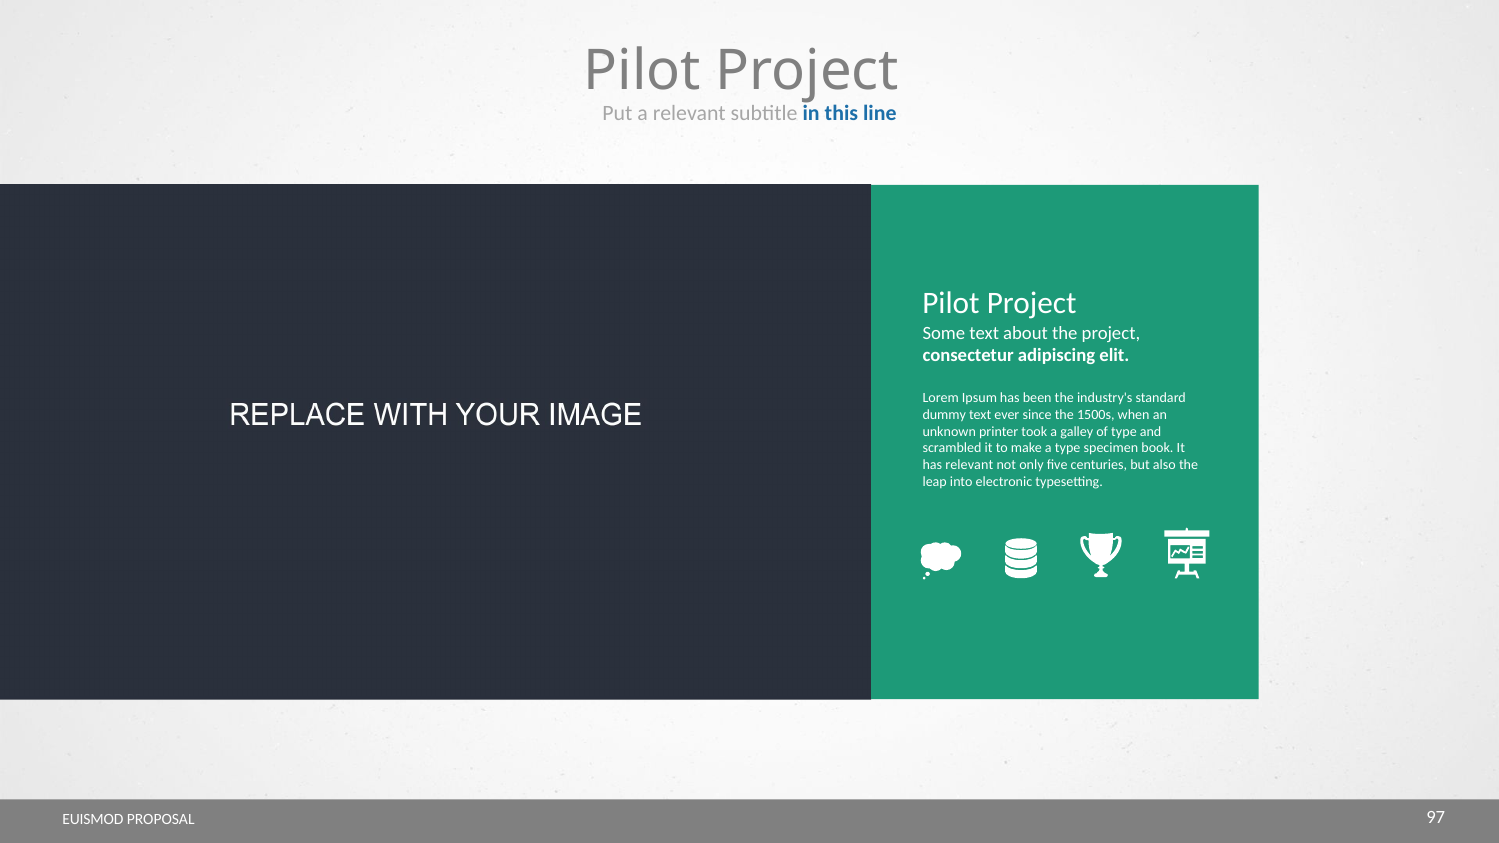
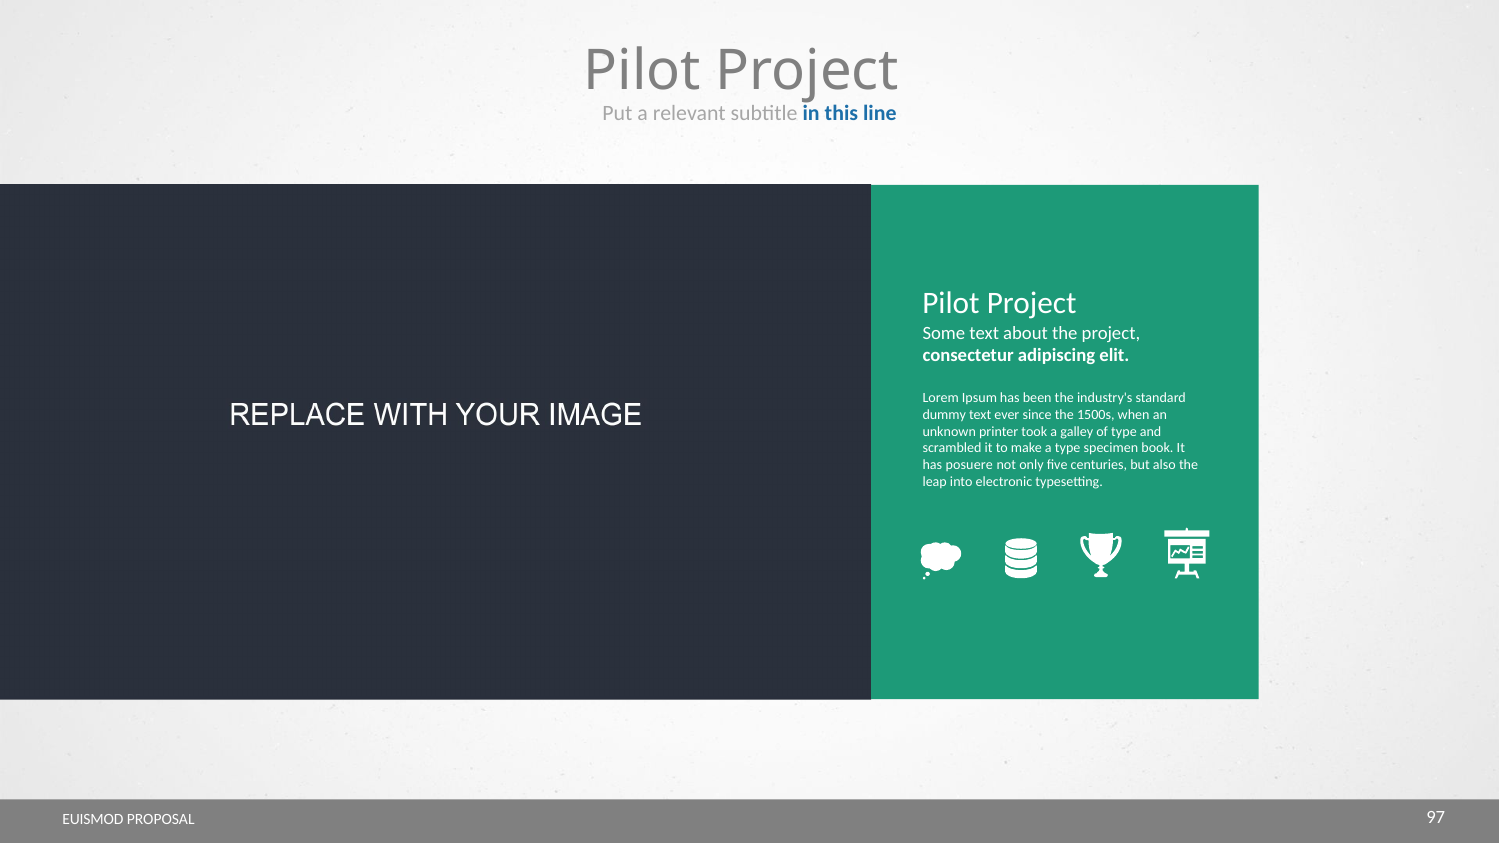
has relevant: relevant -> posuere
